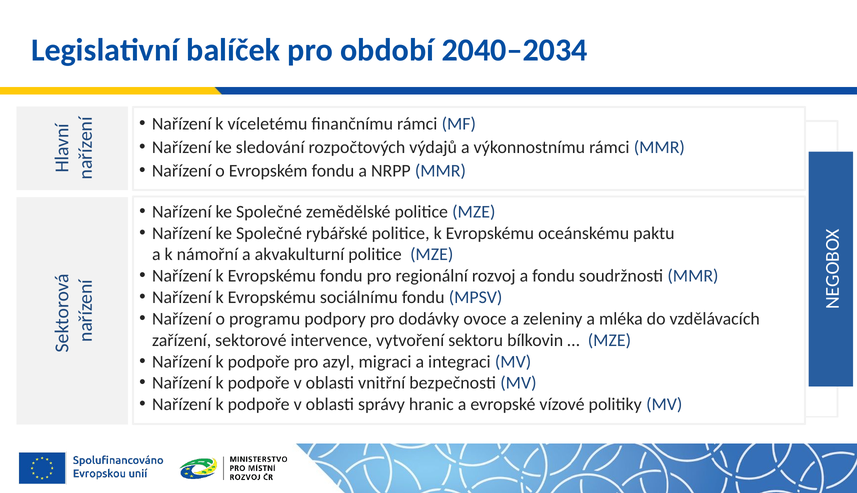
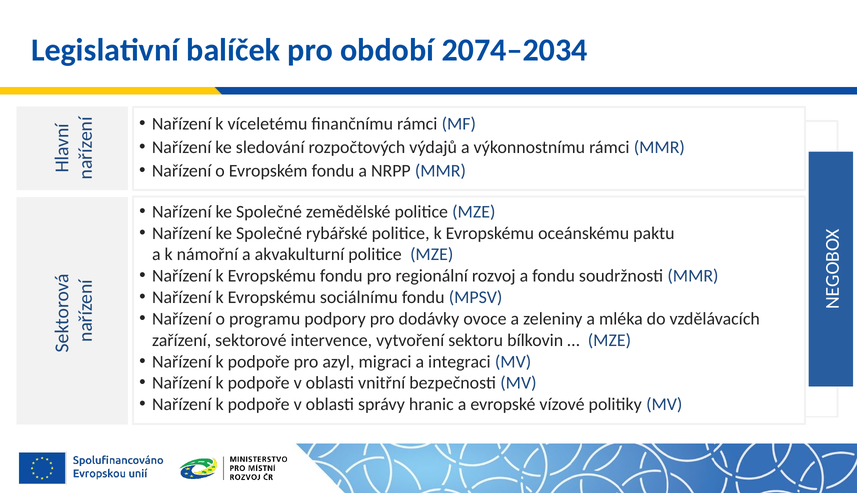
2040–2034: 2040–2034 -> 2074–2034
